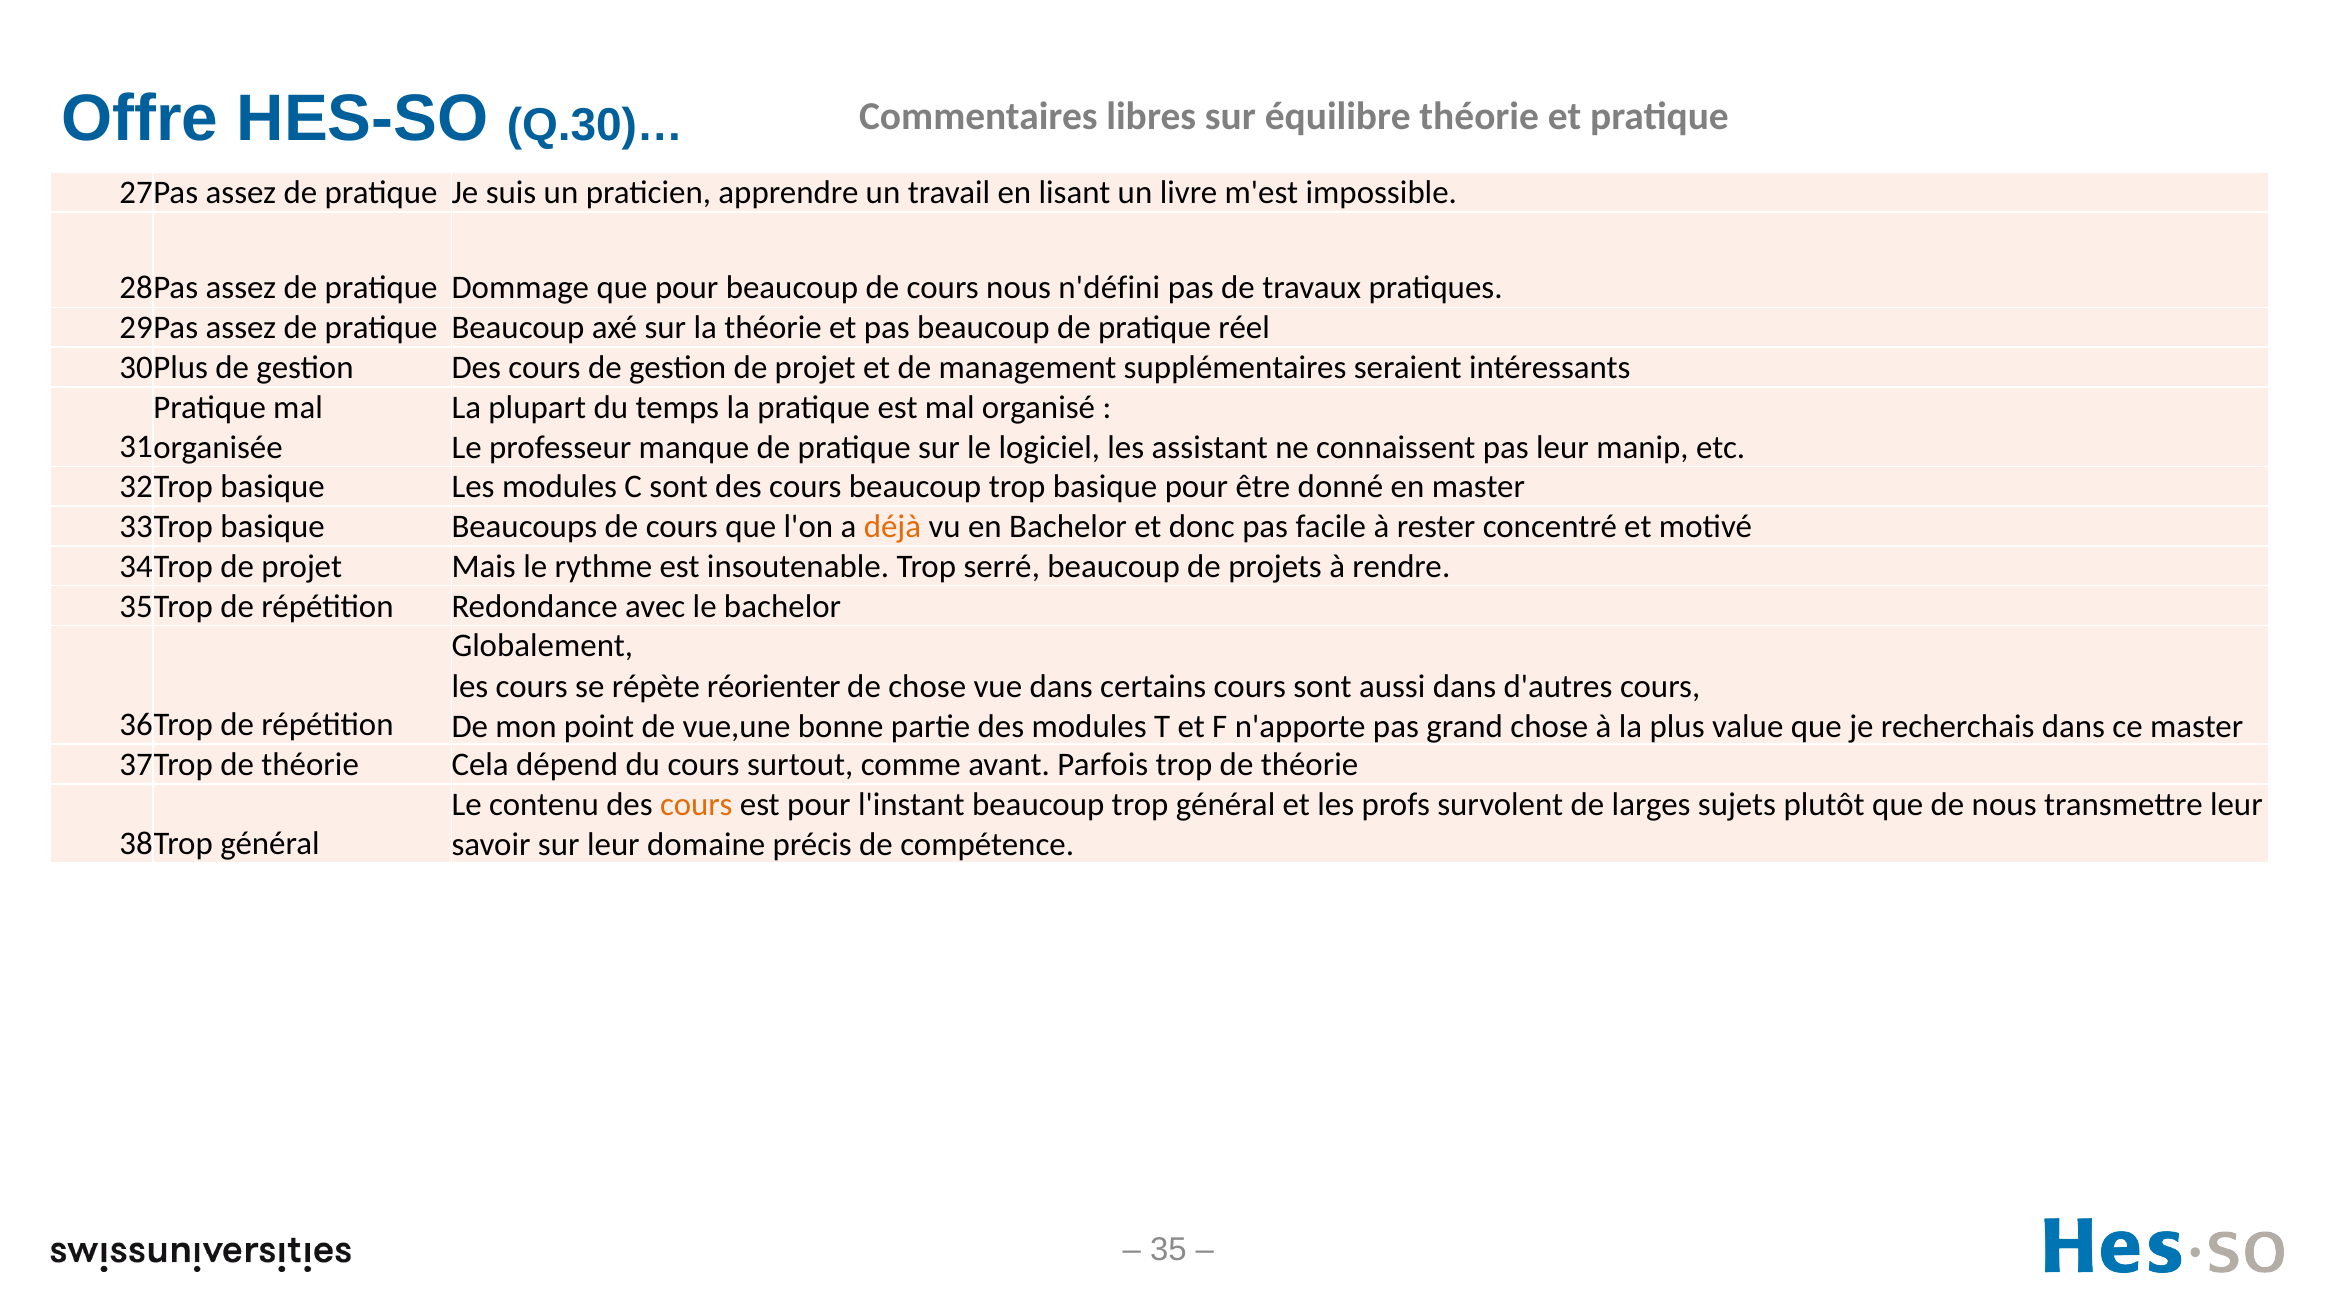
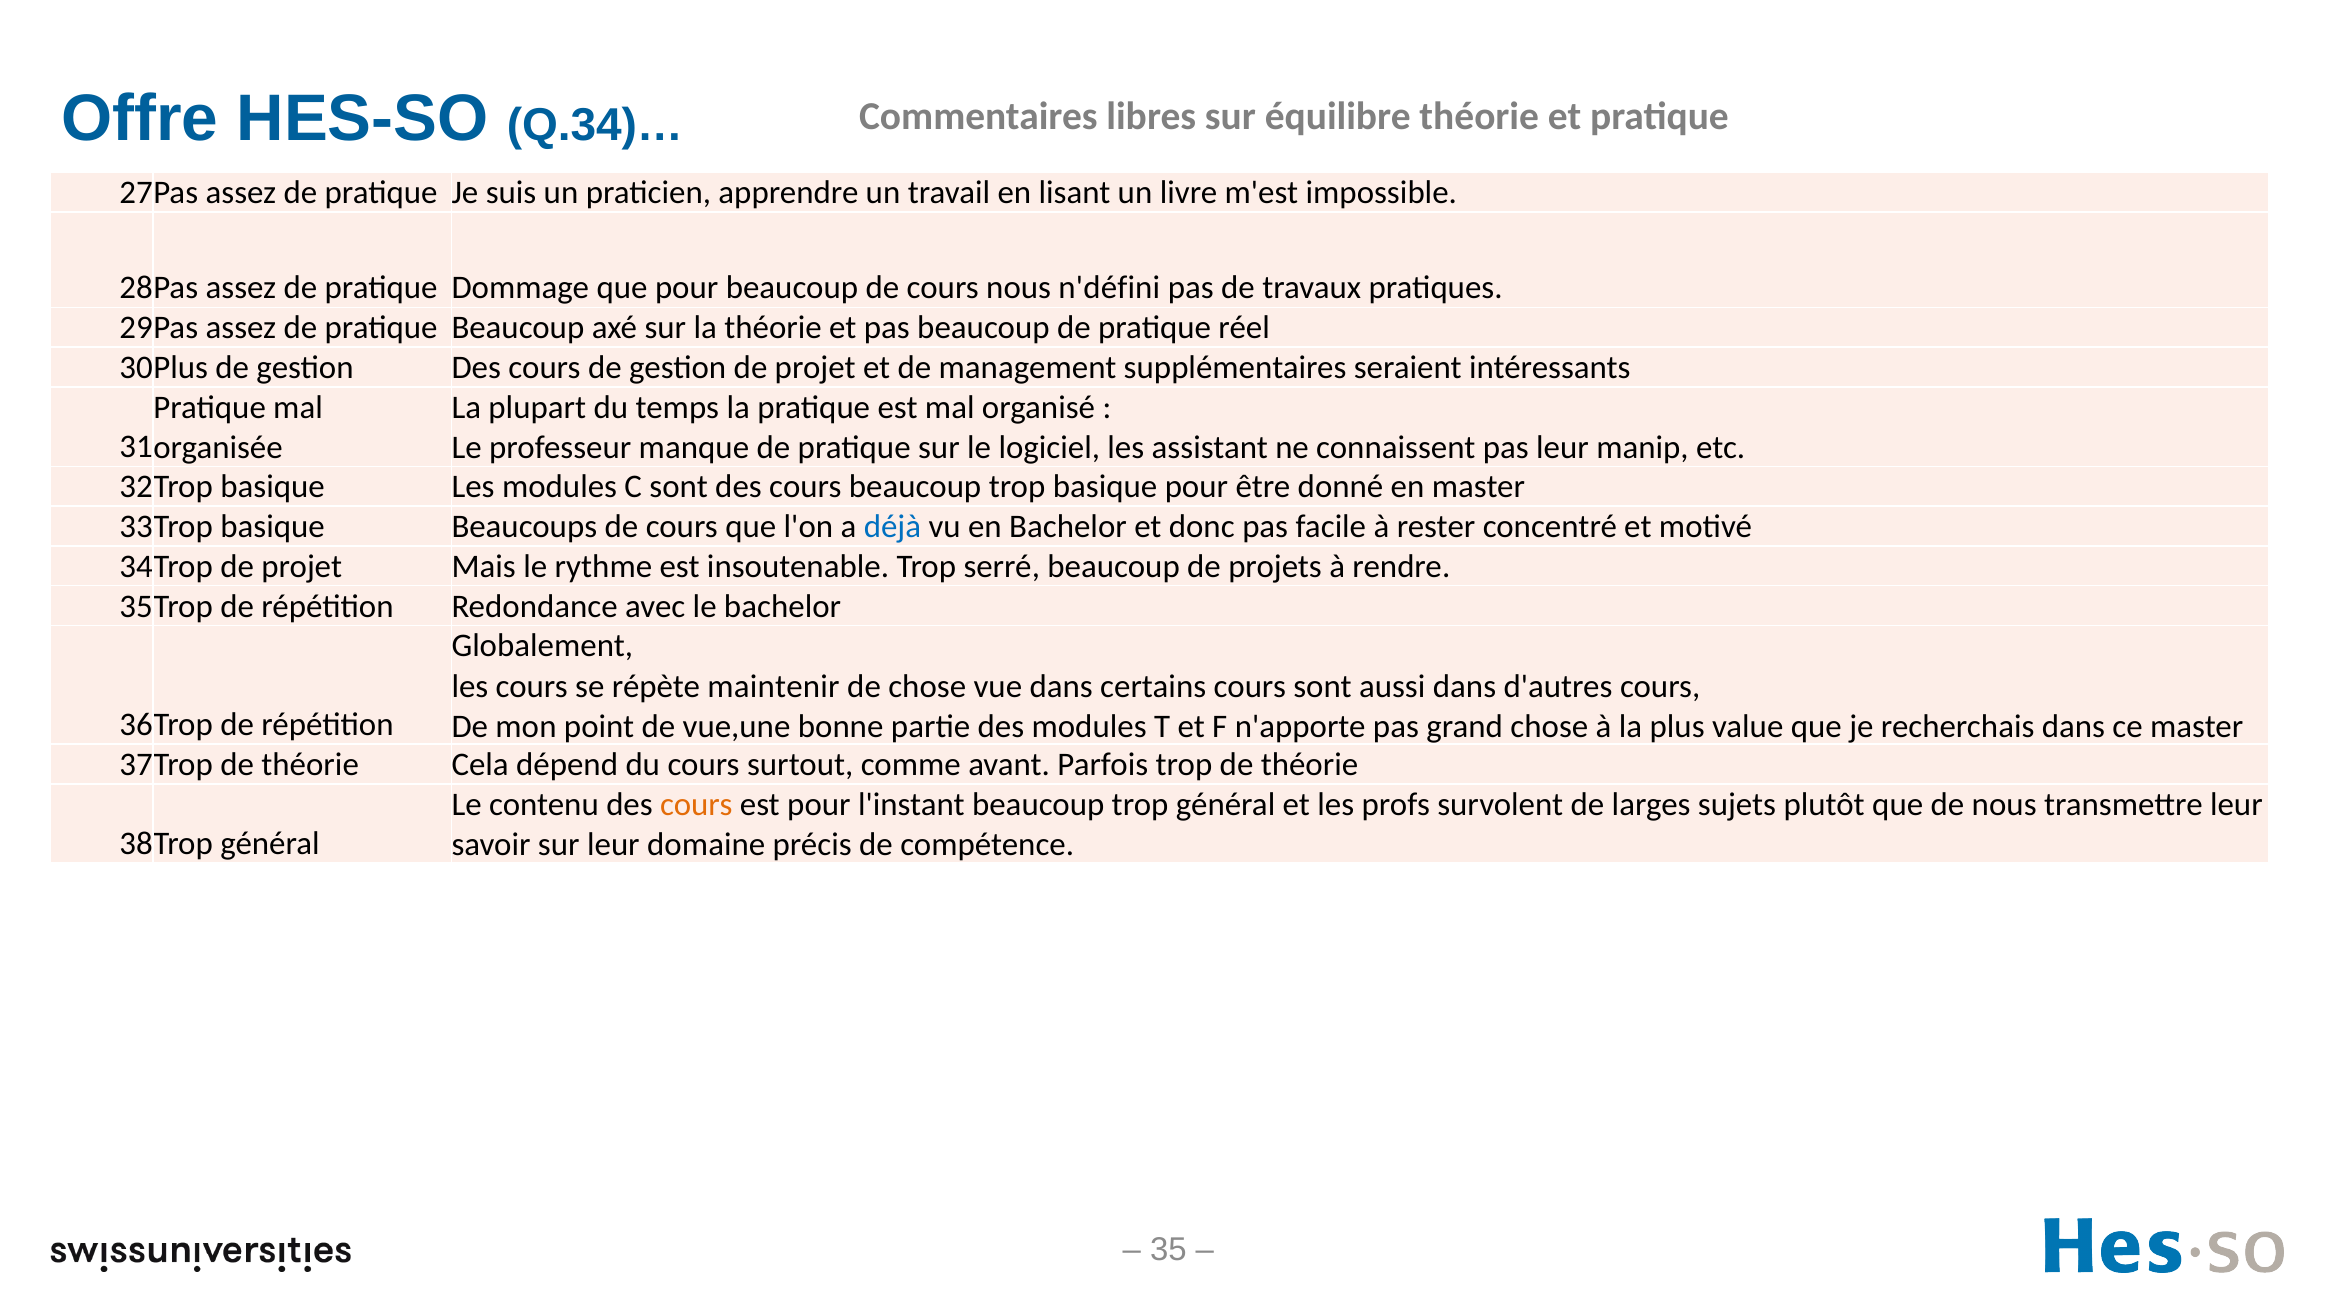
Q.30)…: Q.30)… -> Q.34)…
déjà colour: orange -> blue
réorienter: réorienter -> maintenir
